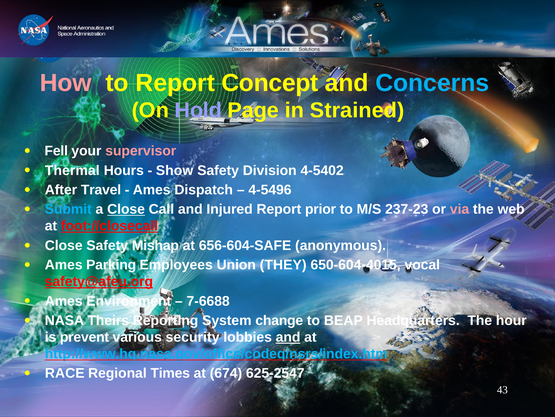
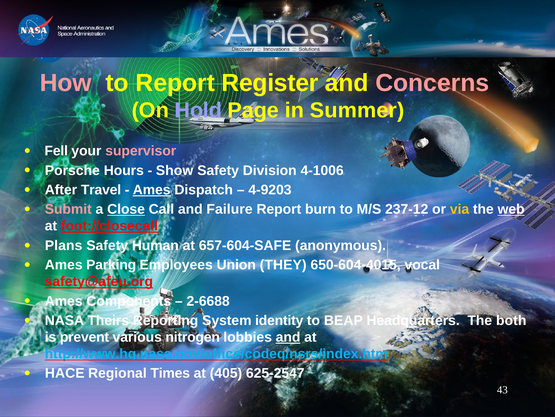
Concept: Concept -> Register
Concerns colour: light blue -> pink
Strained: Strained -> Summer
Thermal: Thermal -> Porsche
4-5402: 4-5402 -> 4-1006
Ames at (152, 190) underline: none -> present
4-5496: 4-5496 -> 4-9203
Submit colour: light blue -> pink
Injured: Injured -> Failure
prior: prior -> burn
237-23: 237-23 -> 237-12
via colour: pink -> yellow
web underline: none -> present
Close at (64, 245): Close -> Plans
Mishap: Mishap -> Human
656-604-SAFE: 656-604-SAFE -> 657-604-SAFE
Environment: Environment -> Components
7-6688: 7-6688 -> 2-6688
change: change -> identity
hour: hour -> both
security: security -> nitrogen
RACE: RACE -> HACE
674: 674 -> 405
